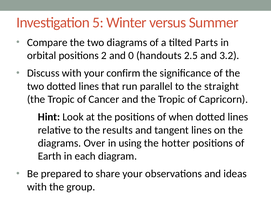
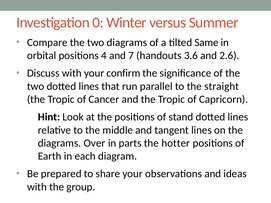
5: 5 -> 0
Parts: Parts -> Same
2: 2 -> 4
0: 0 -> 7
2.5: 2.5 -> 3.6
3.2: 3.2 -> 2.6
when: when -> stand
results: results -> middle
using: using -> parts
